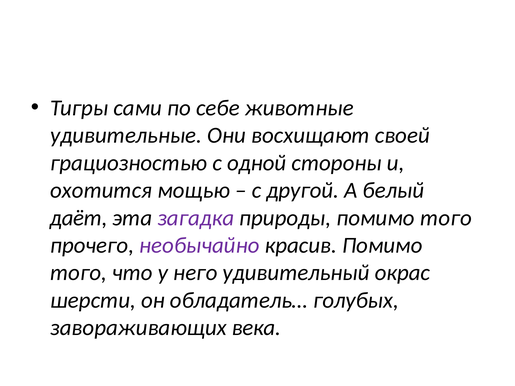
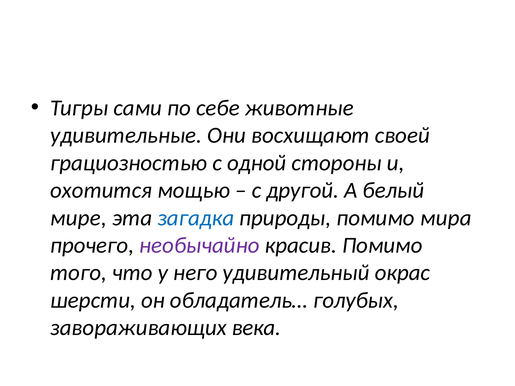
даёт: даёт -> мире
загадка colour: purple -> blue
природы помимо того: того -> мира
